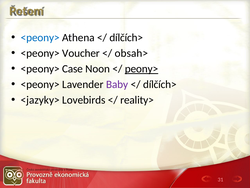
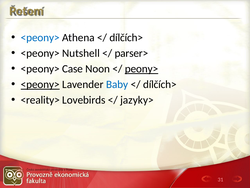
Voucher: Voucher -> Nutshell
obsah>: obsah> -> parser>
<peony> at (40, 84) underline: none -> present
Baby colour: purple -> blue
<jazyky>: <jazyky> -> <reality>
reality>: reality> -> jazyky>
